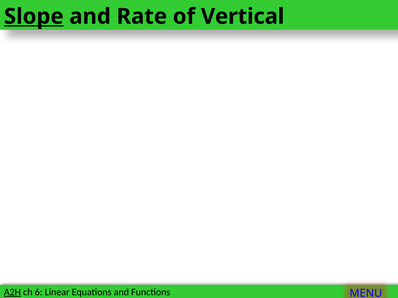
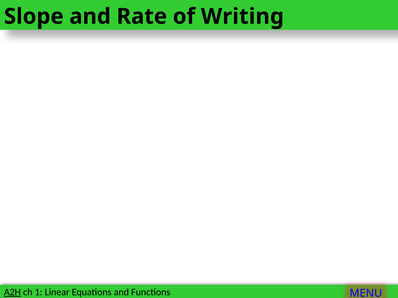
Slope underline: present -> none
Vertical: Vertical -> Writing
6: 6 -> 1
